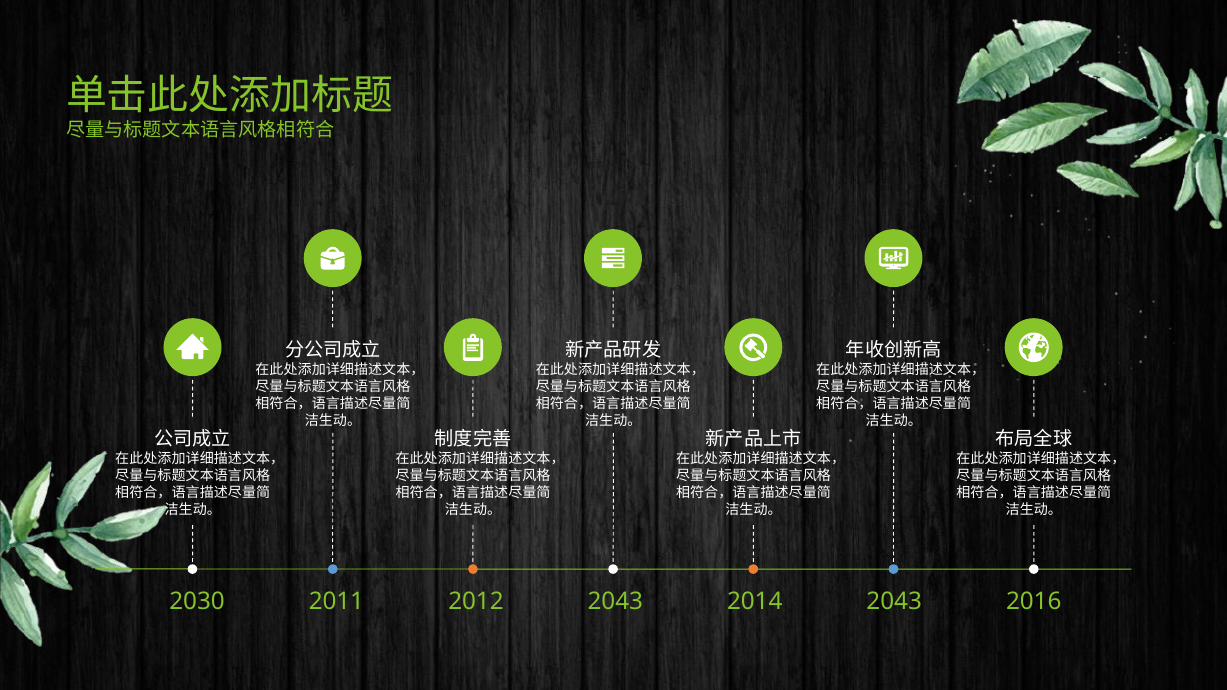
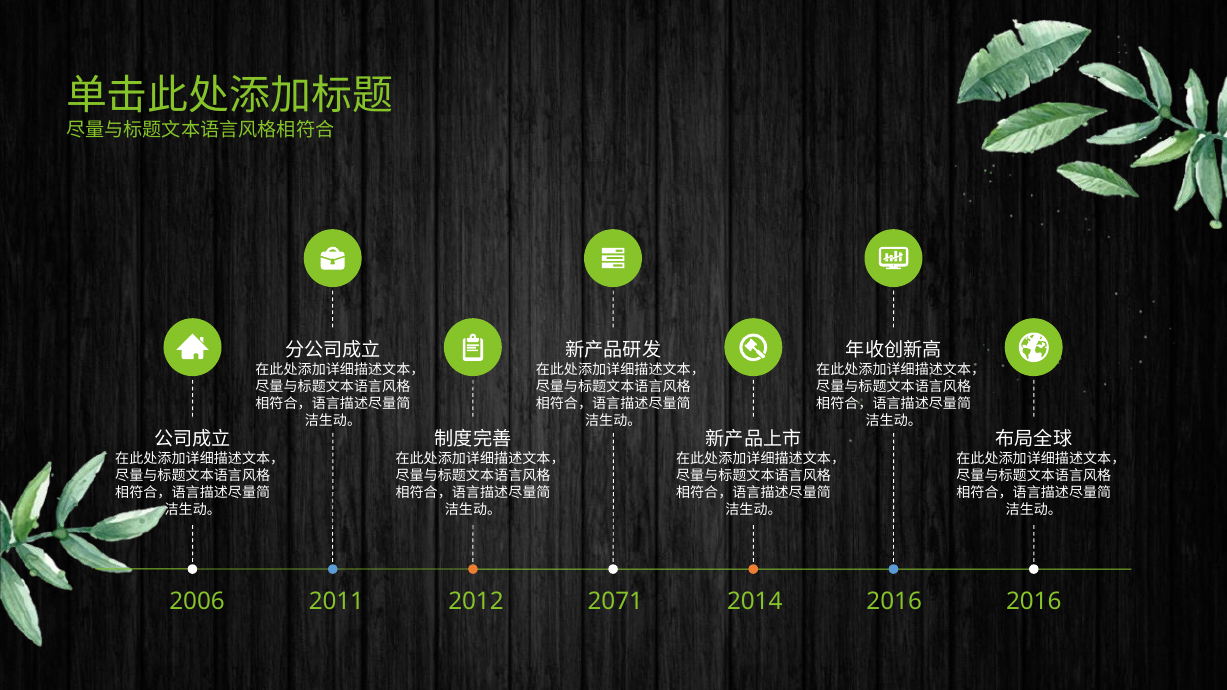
2030: 2030 -> 2006
2012 2043: 2043 -> 2071
2014 2043: 2043 -> 2016
